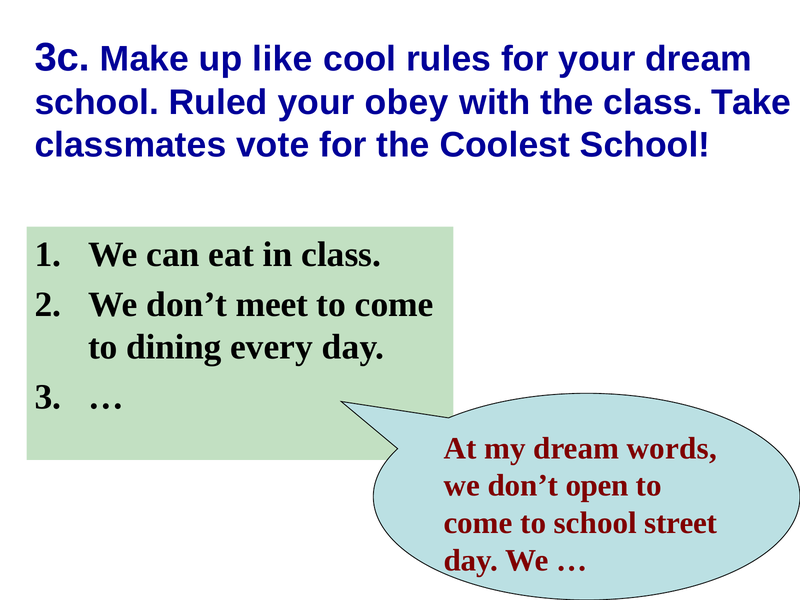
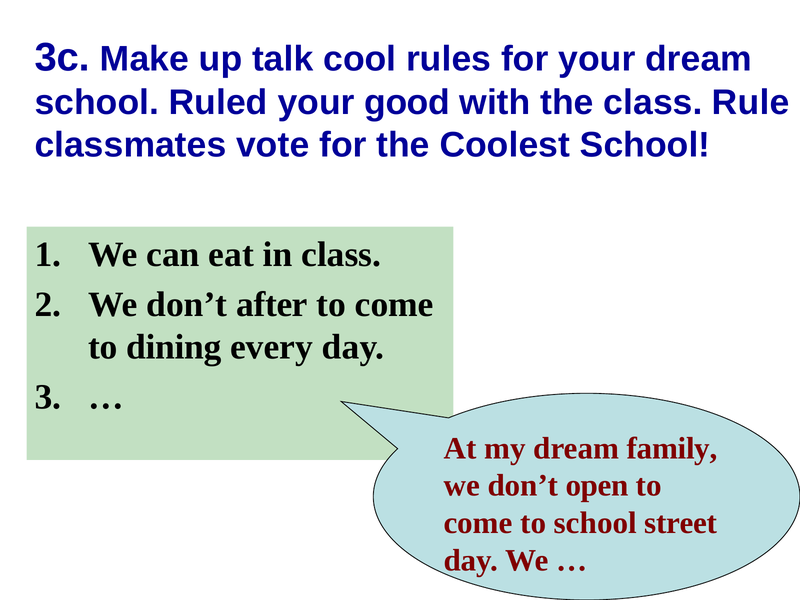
like: like -> talk
obey: obey -> good
Take: Take -> Rule
meet: meet -> after
words: words -> family
